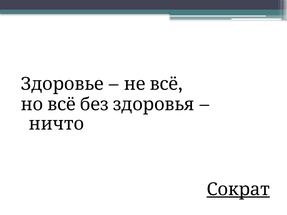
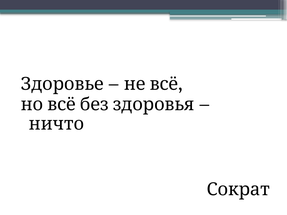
Сократ underline: present -> none
